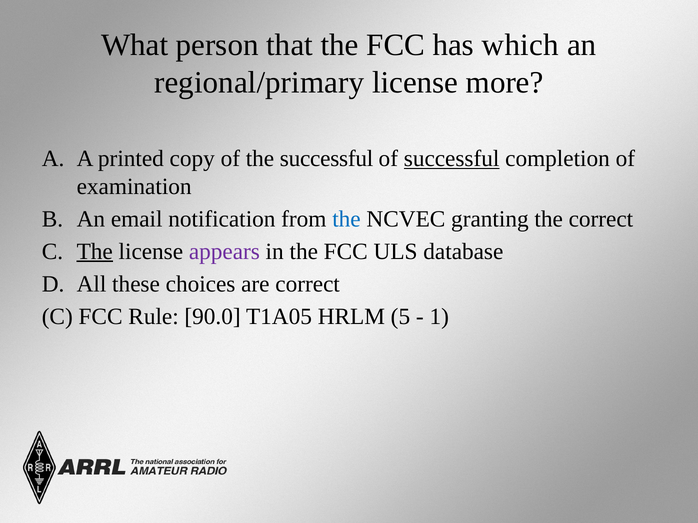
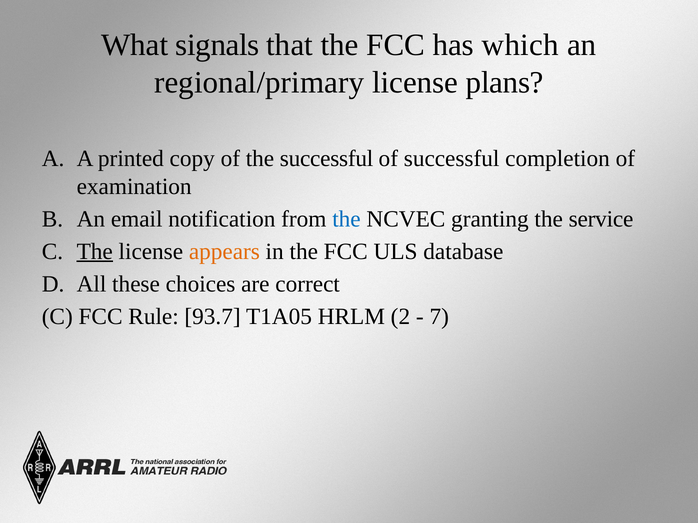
person: person -> signals
more: more -> plans
successful at (452, 159) underline: present -> none
the correct: correct -> service
appears colour: purple -> orange
90.0: 90.0 -> 93.7
5: 5 -> 2
1: 1 -> 7
